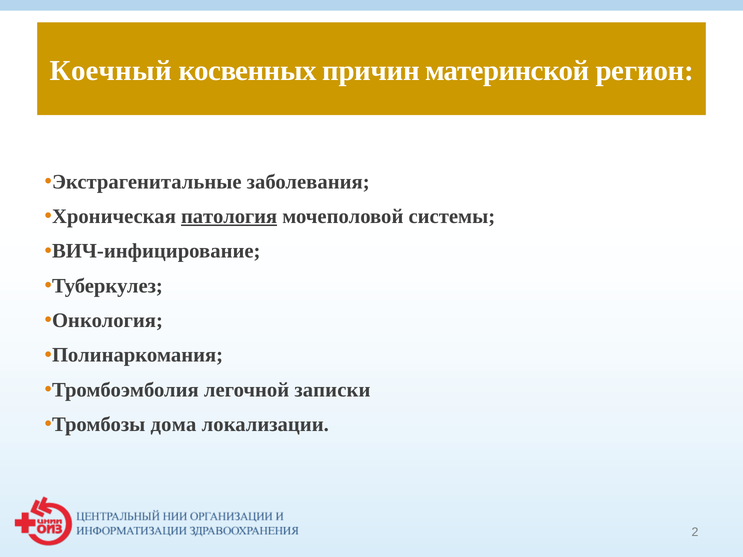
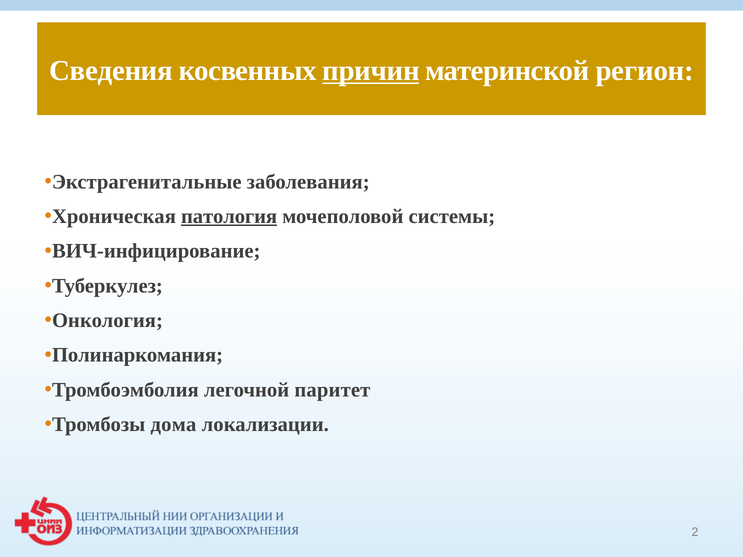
Коечный: Коечный -> Сведения
причин underline: none -> present
записки: записки -> паритет
